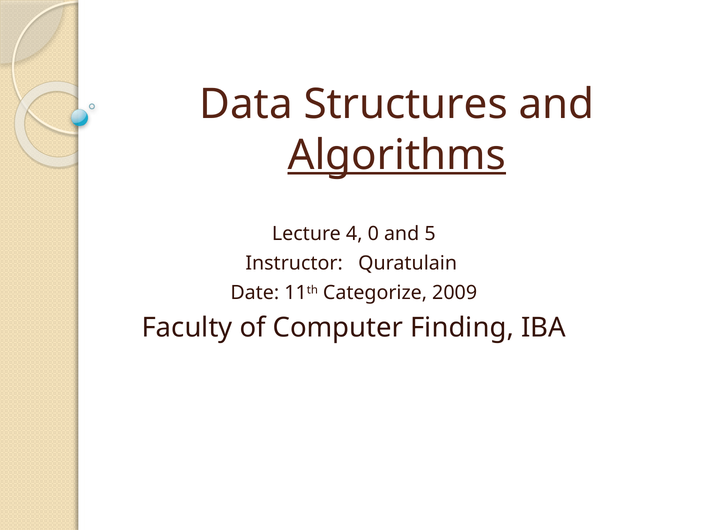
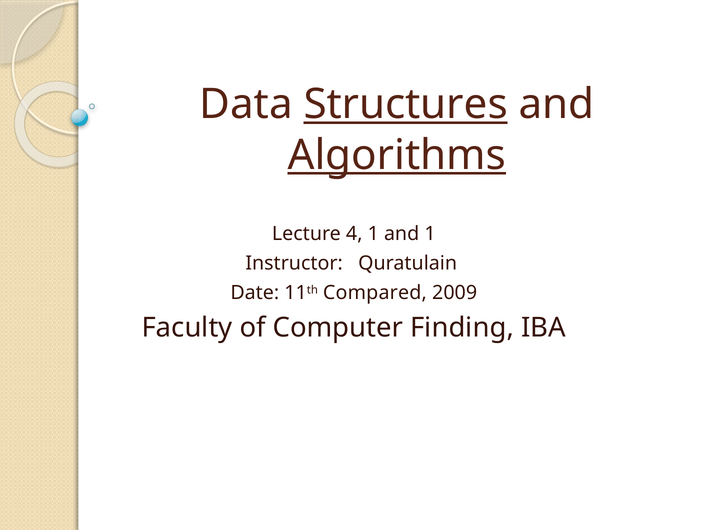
Structures underline: none -> present
4 0: 0 -> 1
and 5: 5 -> 1
Categorize: Categorize -> Compared
